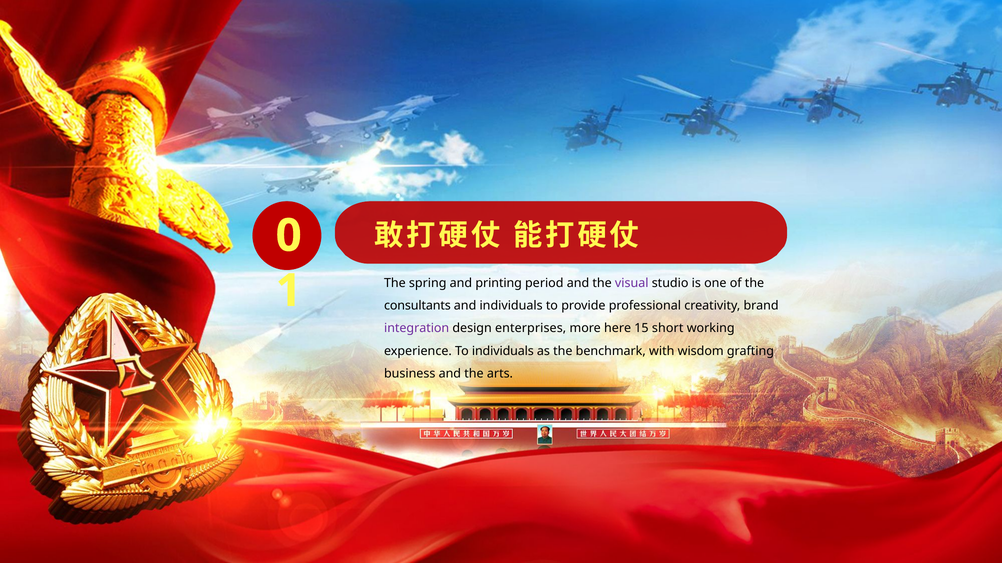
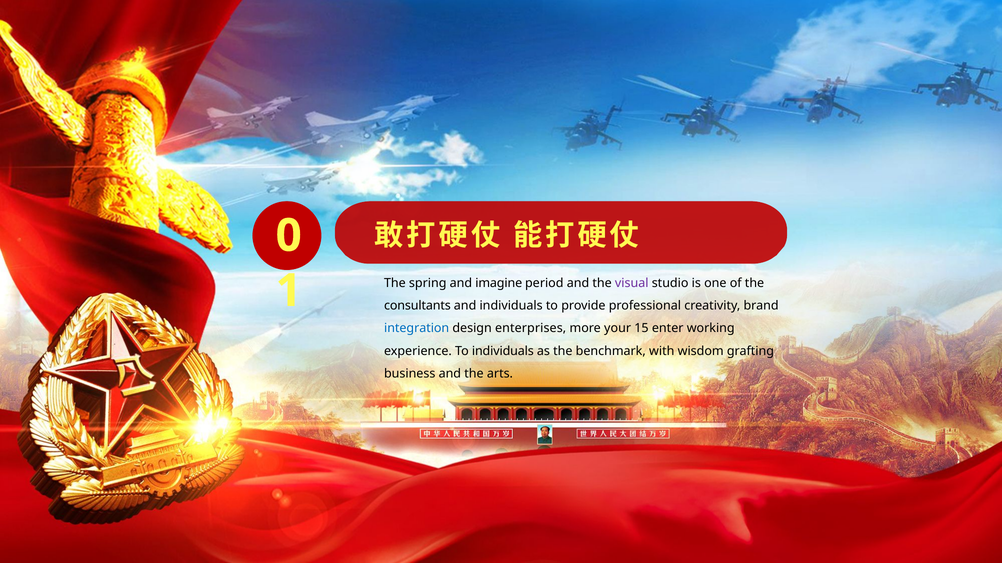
printing: printing -> imagine
integration colour: purple -> blue
here: here -> your
short: short -> enter
